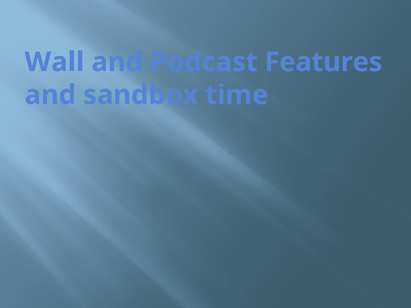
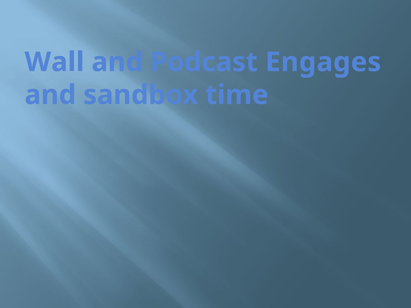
Features: Features -> Engages
